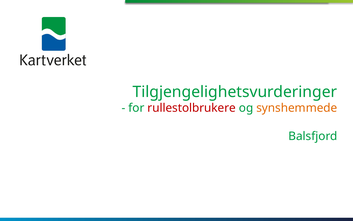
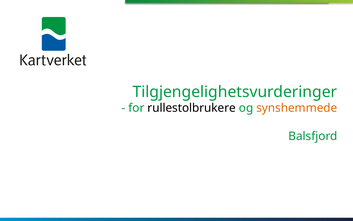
rullestolbrukere colour: red -> black
